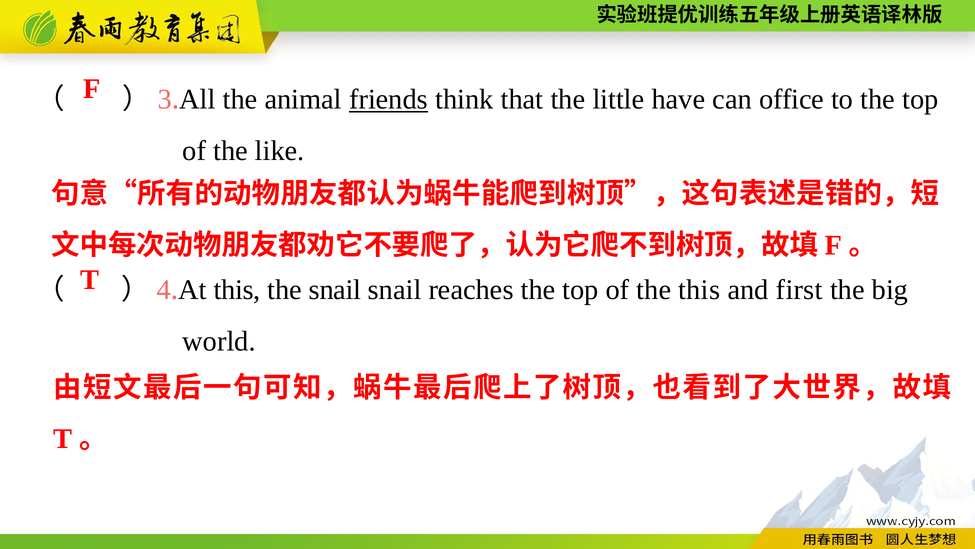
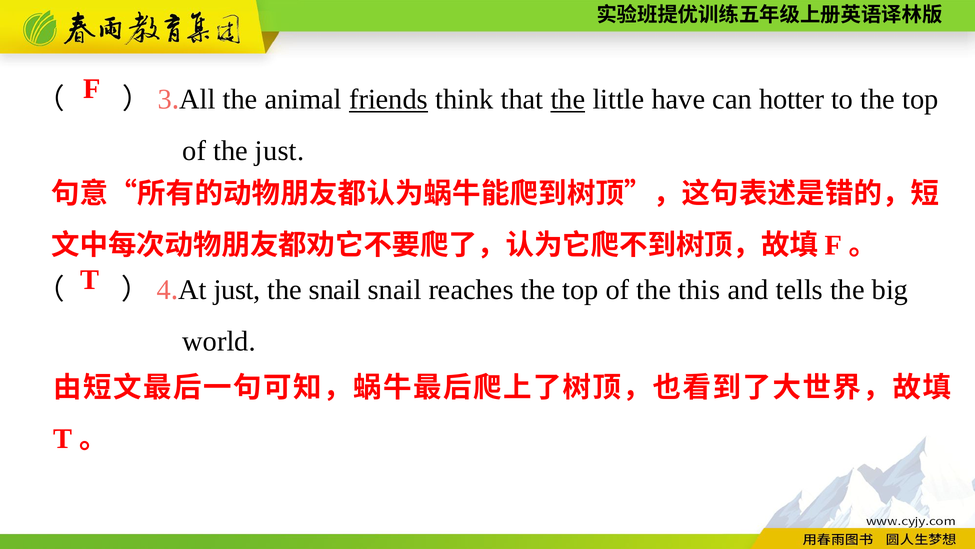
the at (568, 99) underline: none -> present
office: office -> hotter
the like: like -> just
this at (237, 290): this -> just
first: first -> tells
